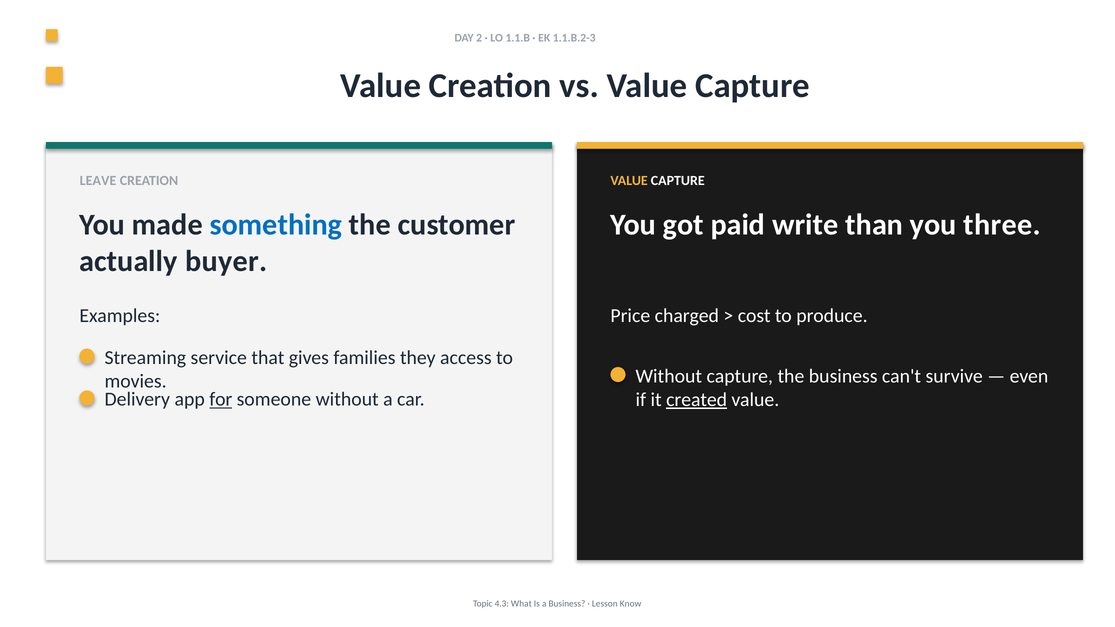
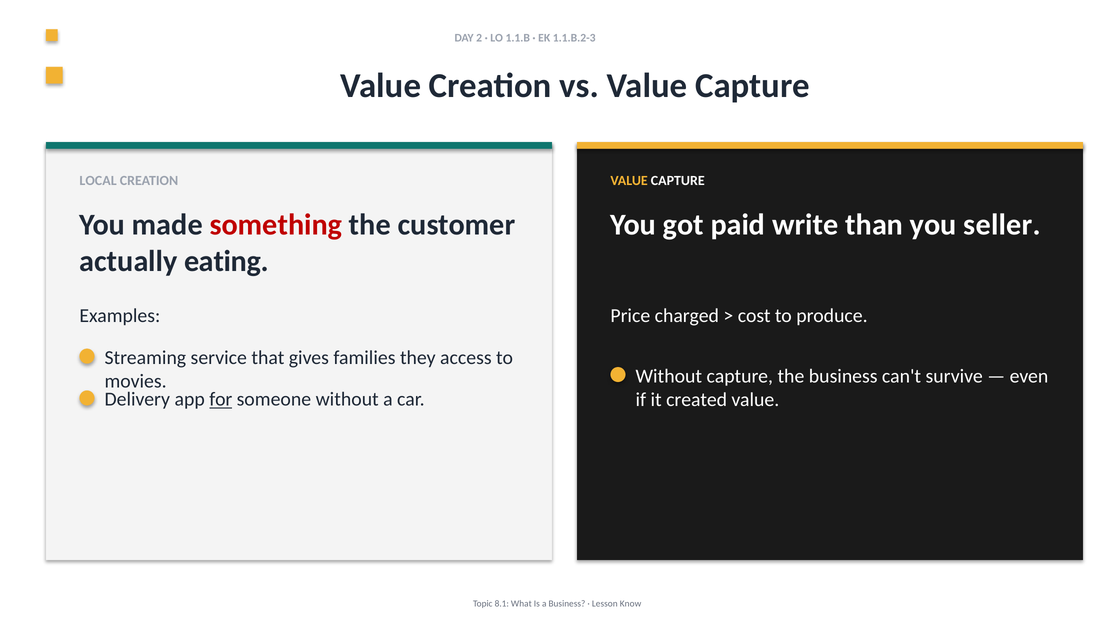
LEAVE: LEAVE -> LOCAL
something colour: blue -> red
three: three -> seller
buyer: buyer -> eating
created underline: present -> none
4.3: 4.3 -> 8.1
